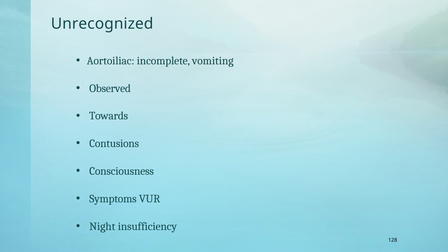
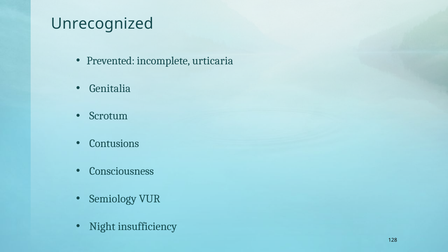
Aortoiliac: Aortoiliac -> Prevented
vomiting: vomiting -> urticaria
Observed: Observed -> Genitalia
Towards: Towards -> Scrotum
Symptoms: Symptoms -> Semiology
